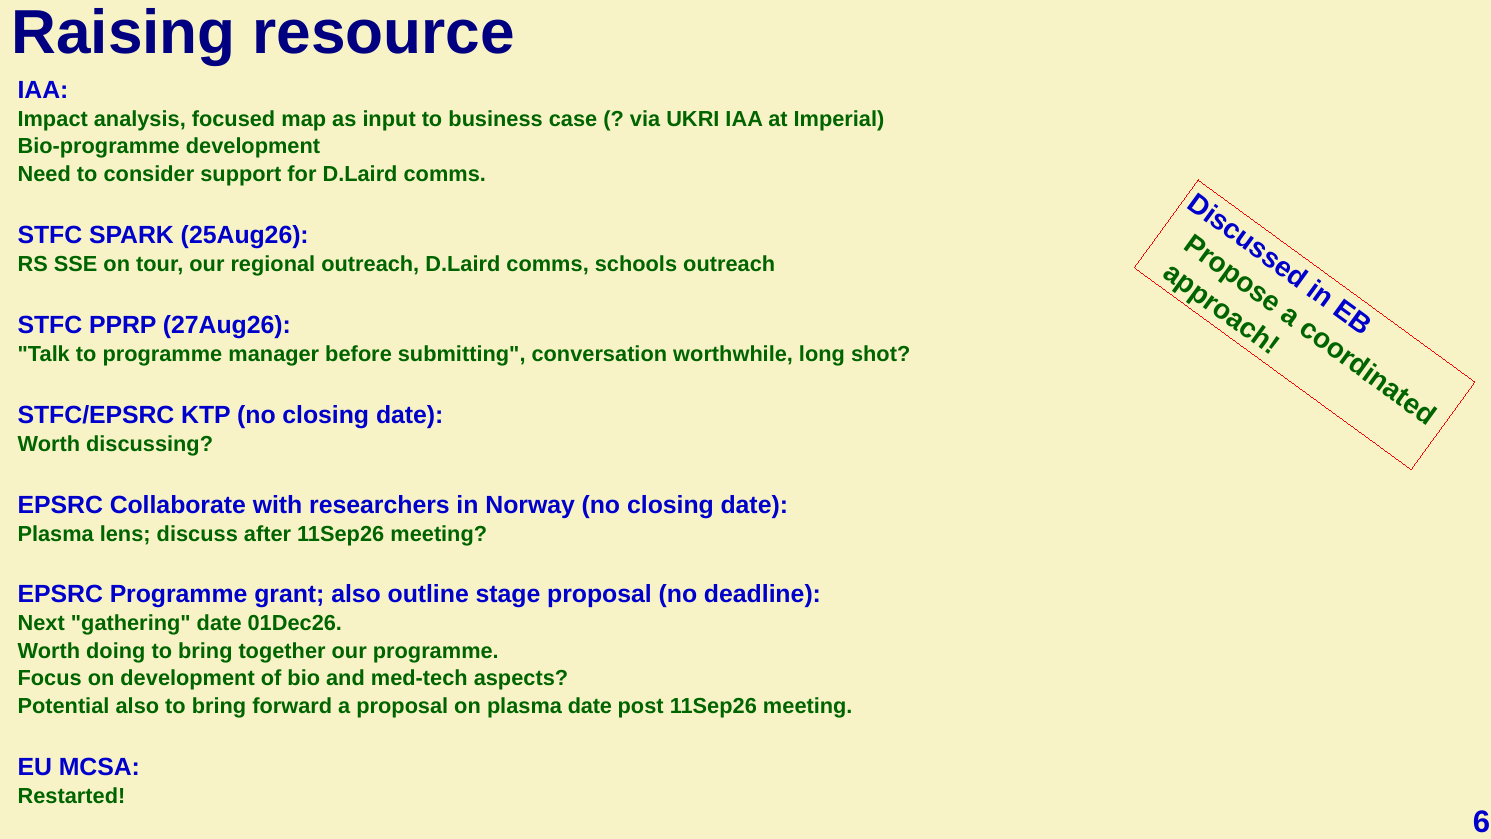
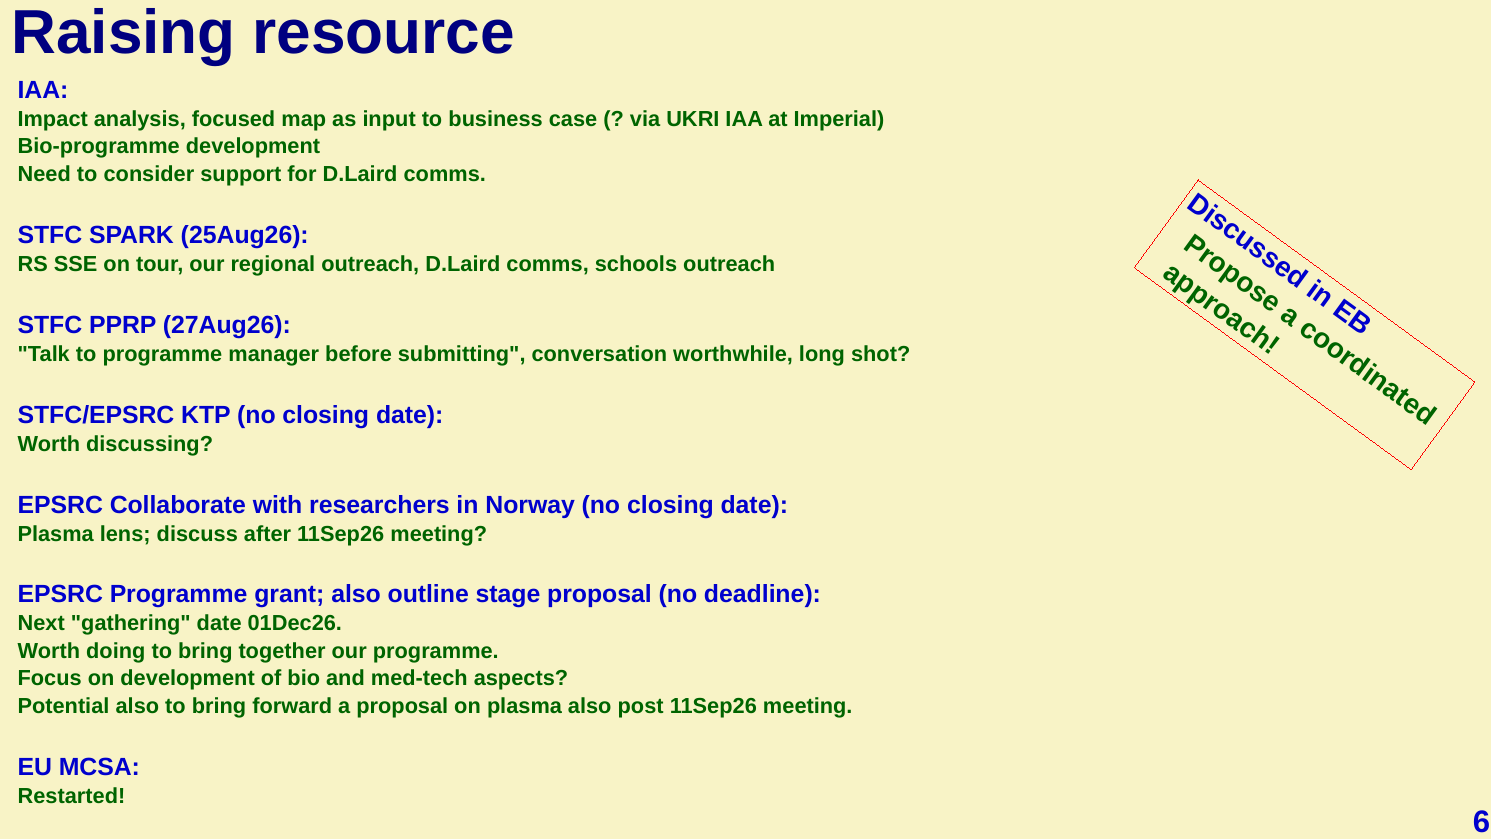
plasma date: date -> also
